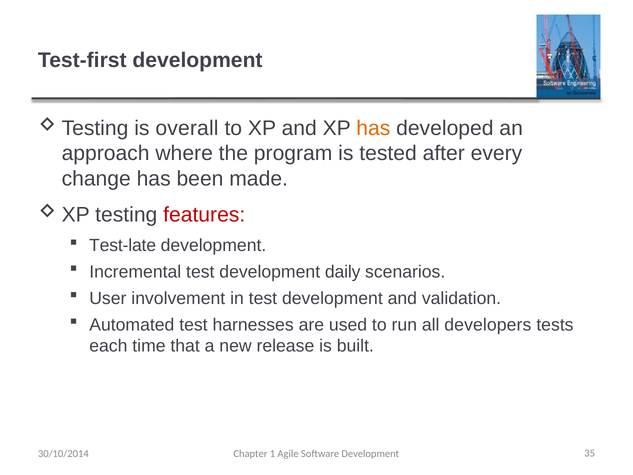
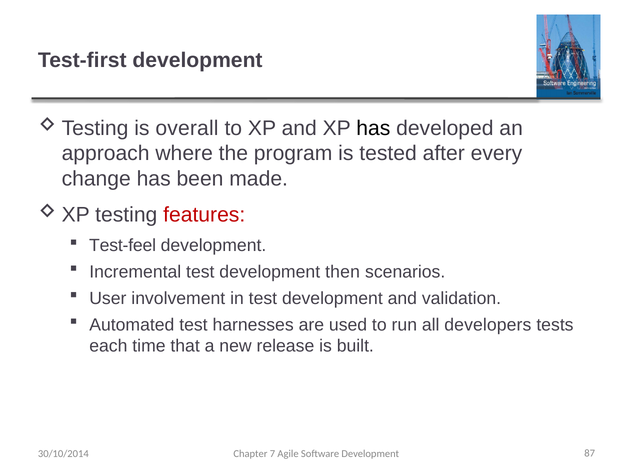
has at (373, 128) colour: orange -> black
Test-late: Test-late -> Test-feel
daily: daily -> then
1: 1 -> 7
35: 35 -> 87
